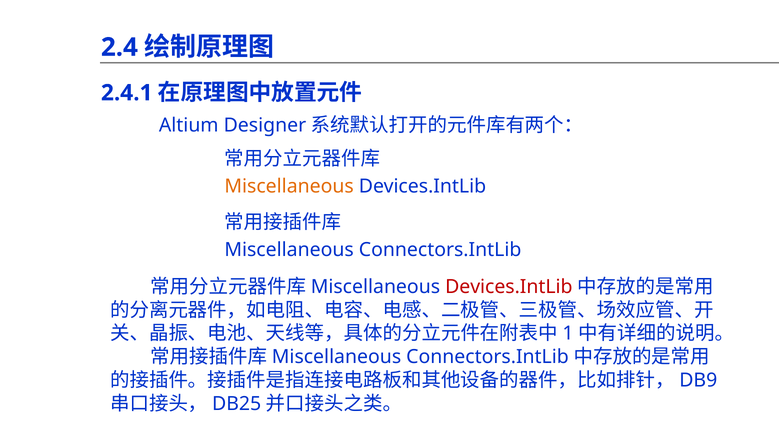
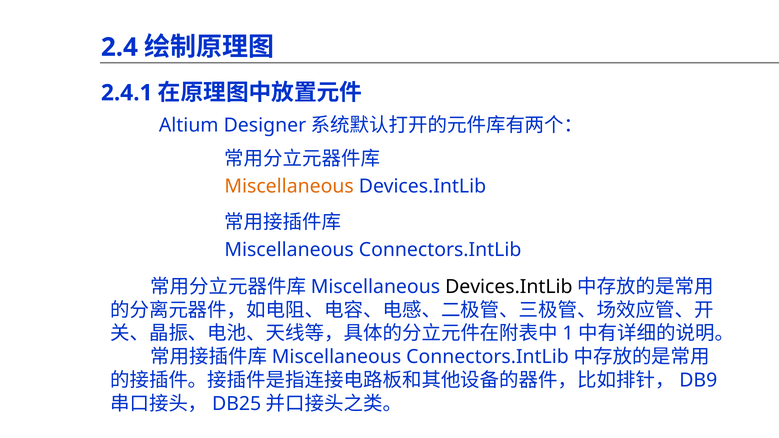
Devices.IntLib at (509, 287) colour: red -> black
